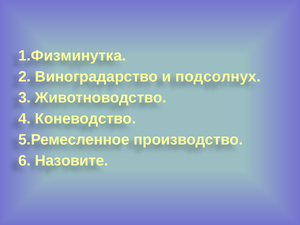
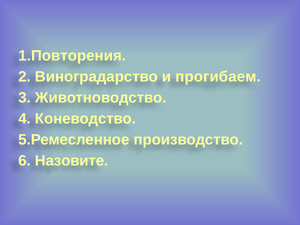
1.Физминутка: 1.Физминутка -> 1.Повторения
подсолнух: подсолнух -> прогибаем
